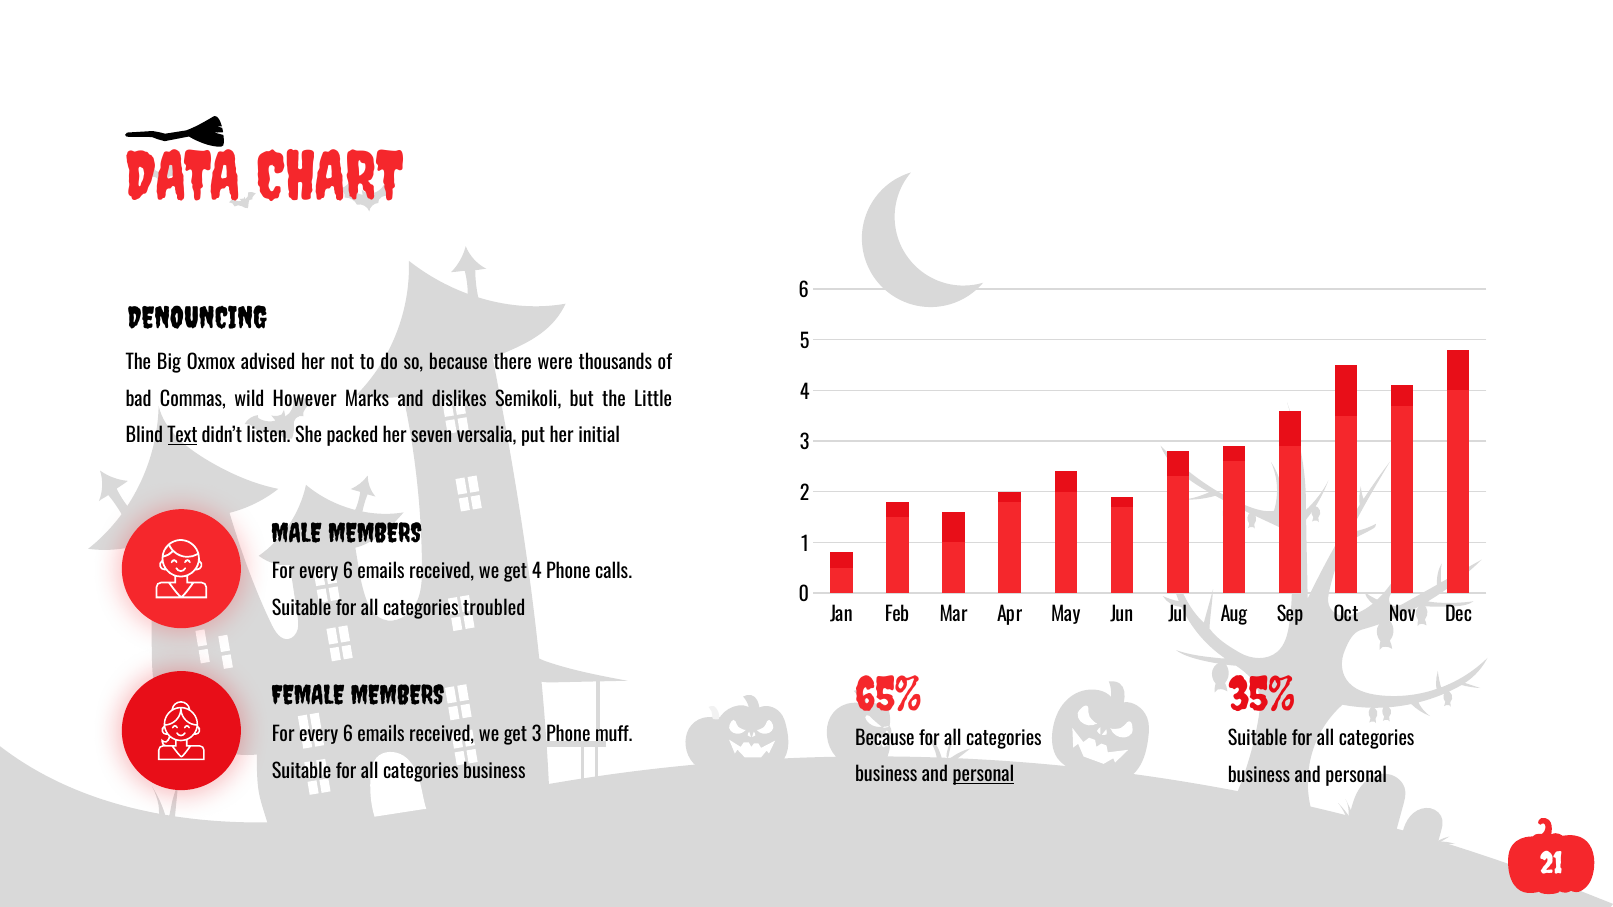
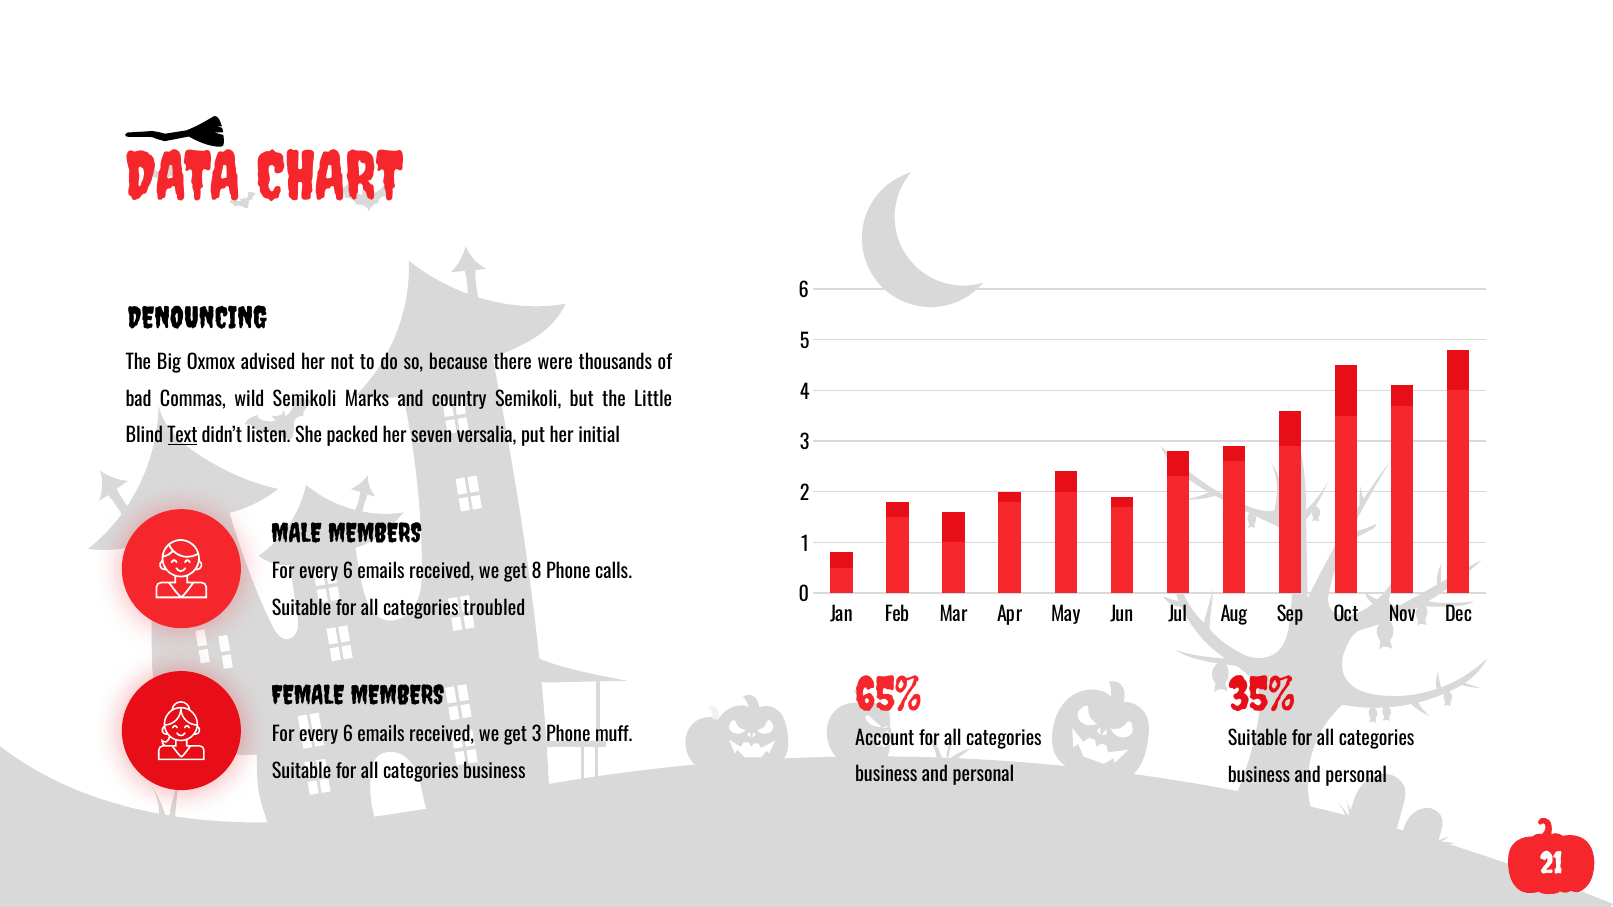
wild However: However -> Semikoli
dislikes: dislikes -> country
get 4: 4 -> 8
Because at (885, 739): Because -> Account
personal at (983, 775) underline: present -> none
